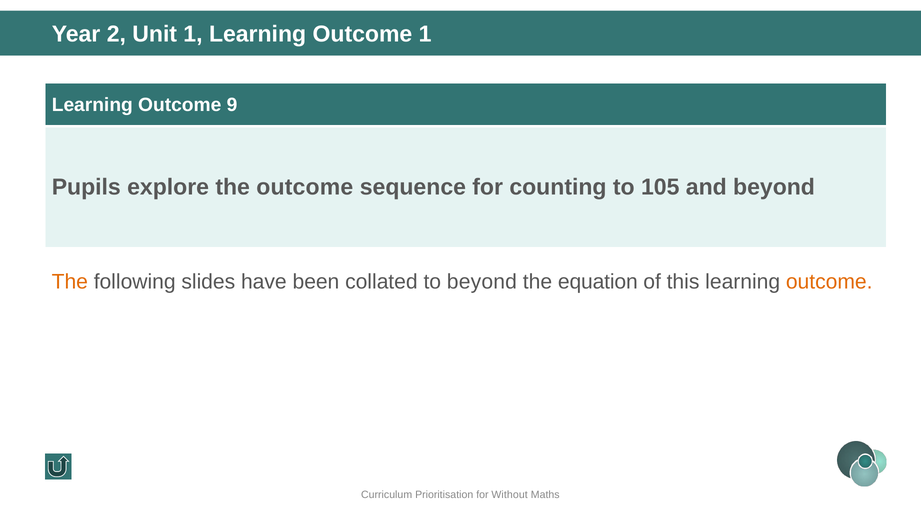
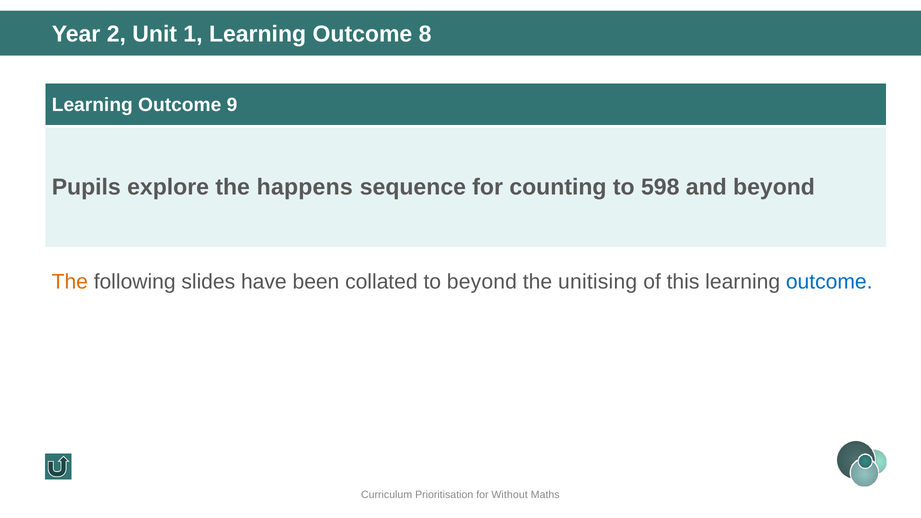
Outcome 1: 1 -> 8
the outcome: outcome -> happens
105: 105 -> 598
equation: equation -> unitising
outcome at (829, 282) colour: orange -> blue
